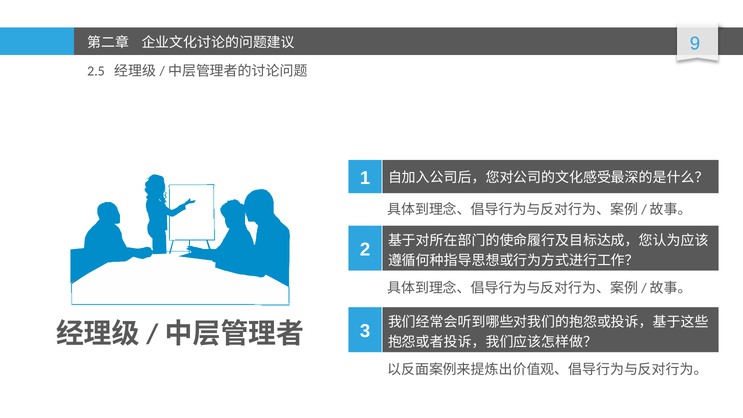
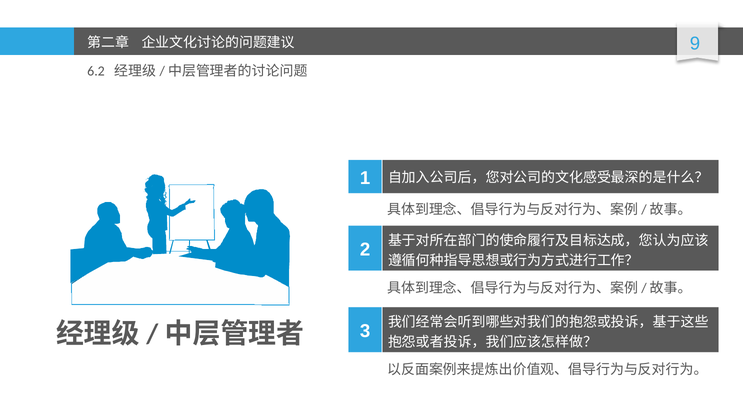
2.5: 2.5 -> 6.2
